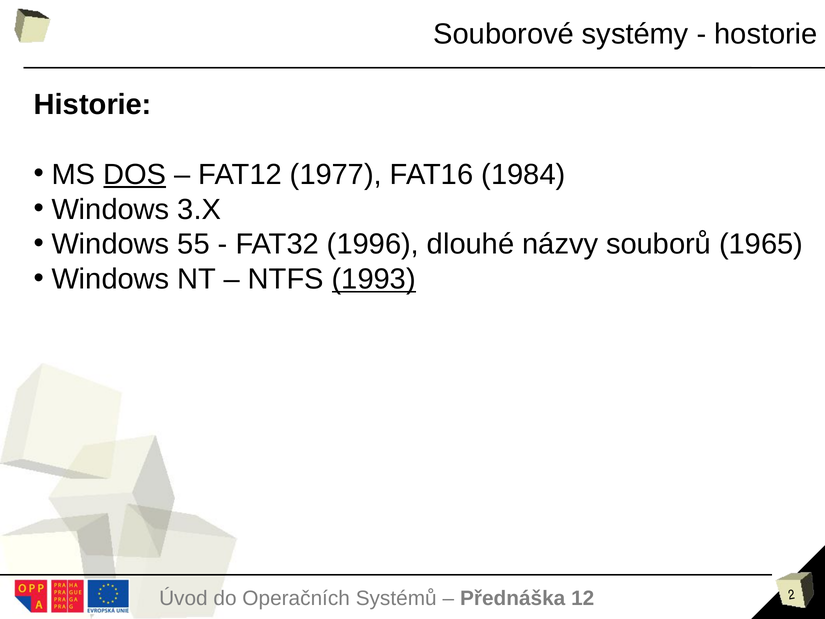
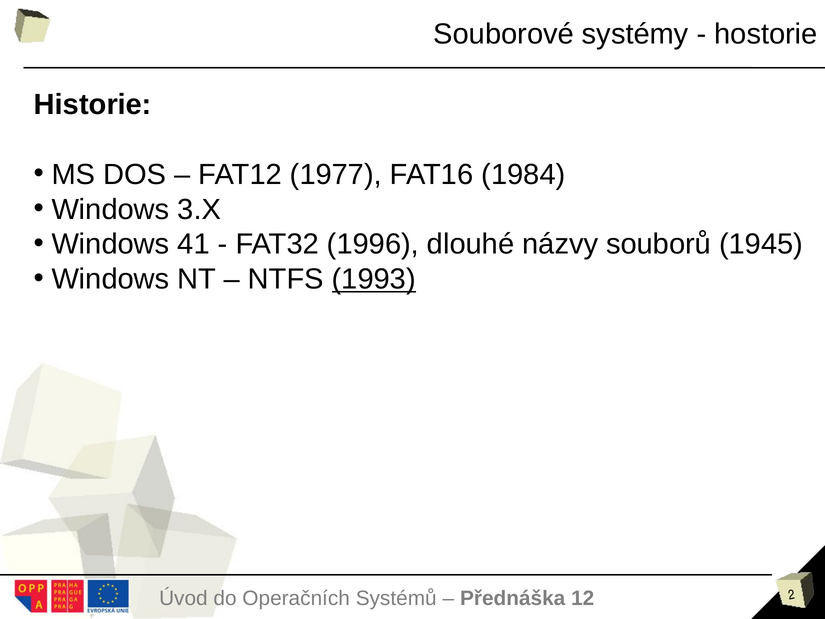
DOS underline: present -> none
55: 55 -> 41
1965: 1965 -> 1945
